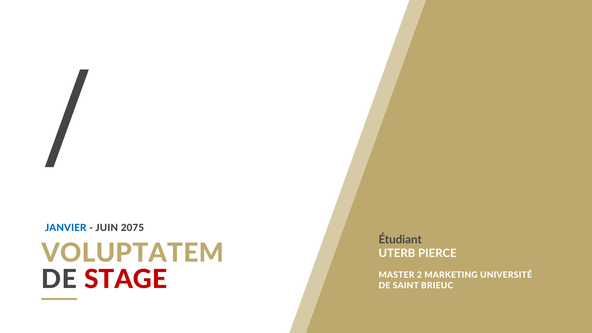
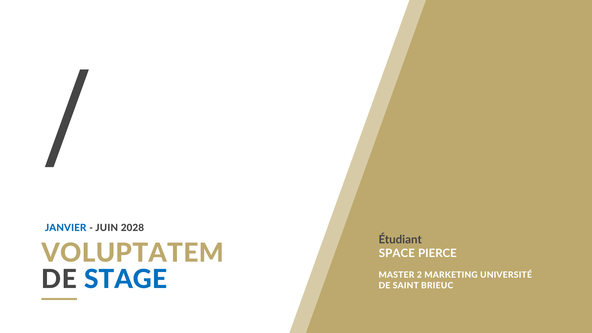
2075: 2075 -> 2028
UTERB: UTERB -> SPACE
STAGE colour: red -> blue
